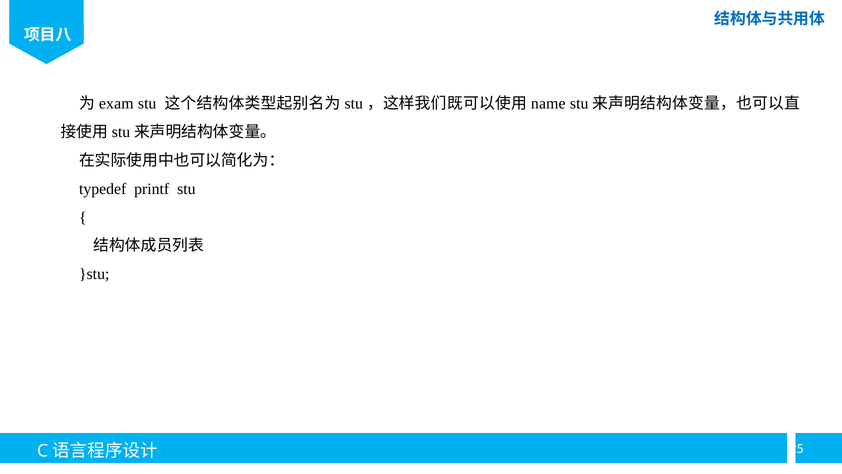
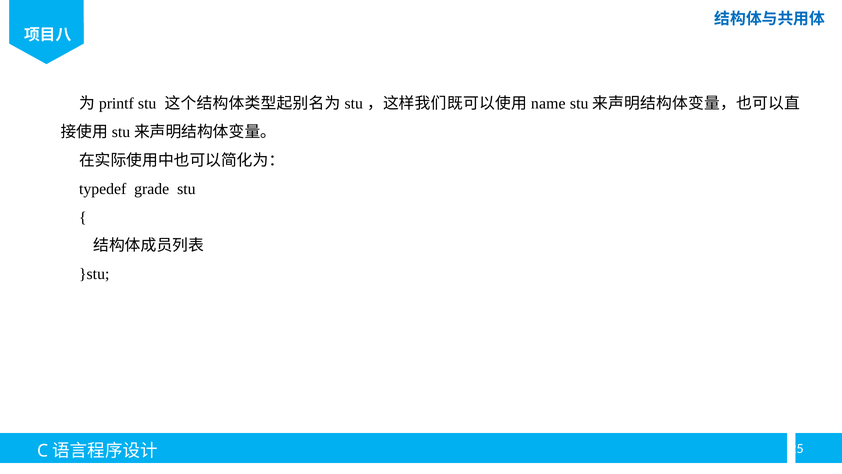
exam: exam -> printf
printf: printf -> grade
